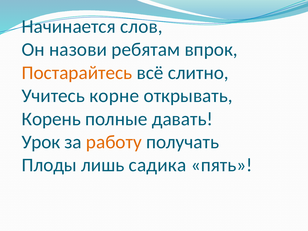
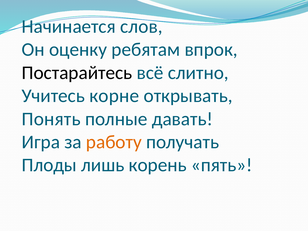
назови: назови -> оценку
Постарайтесь colour: orange -> black
Корень: Корень -> Понять
Урок: Урок -> Игра
садика: садика -> корень
